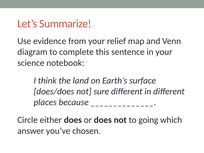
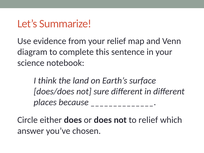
to going: going -> relief
